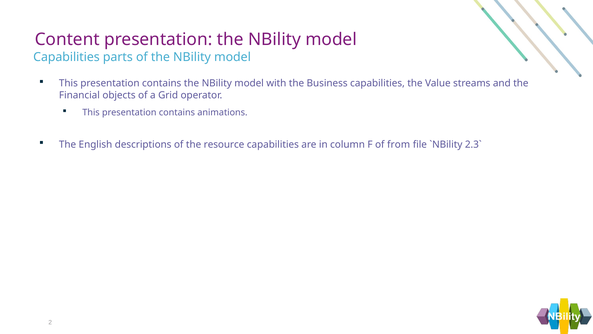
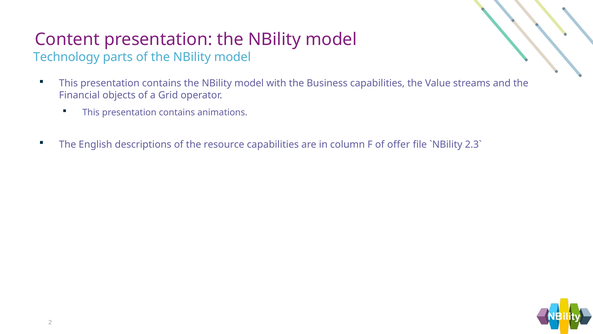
Capabilities at (66, 57): Capabilities -> Technology
from: from -> offer
